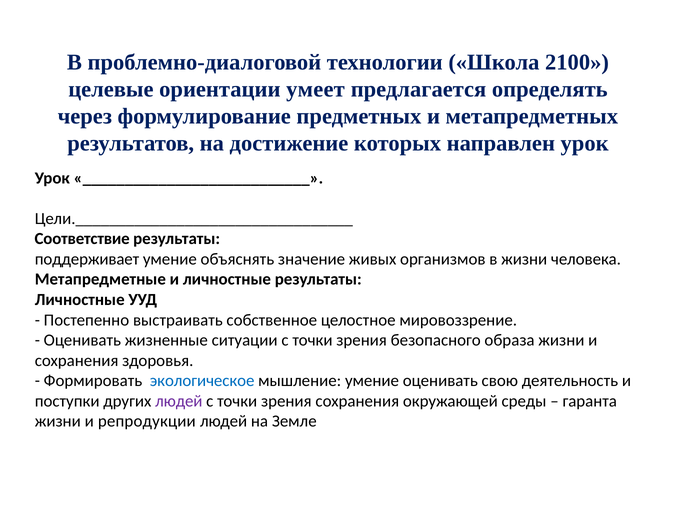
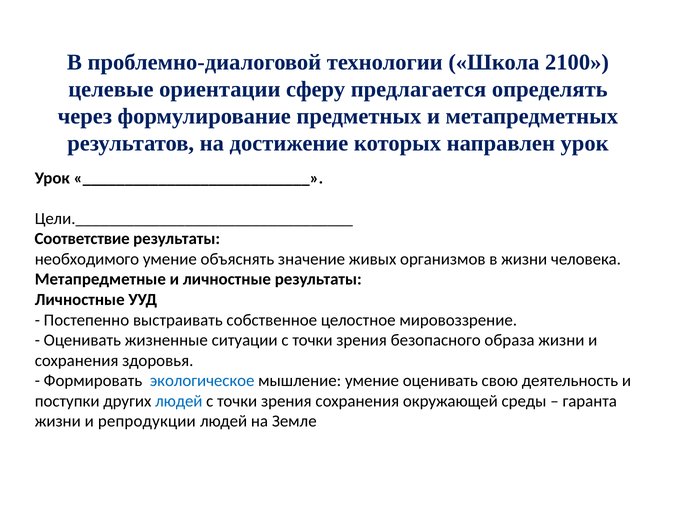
умеет: умеет -> сферу
поддерживает: поддерживает -> необходимого
людей at (179, 401) colour: purple -> blue
